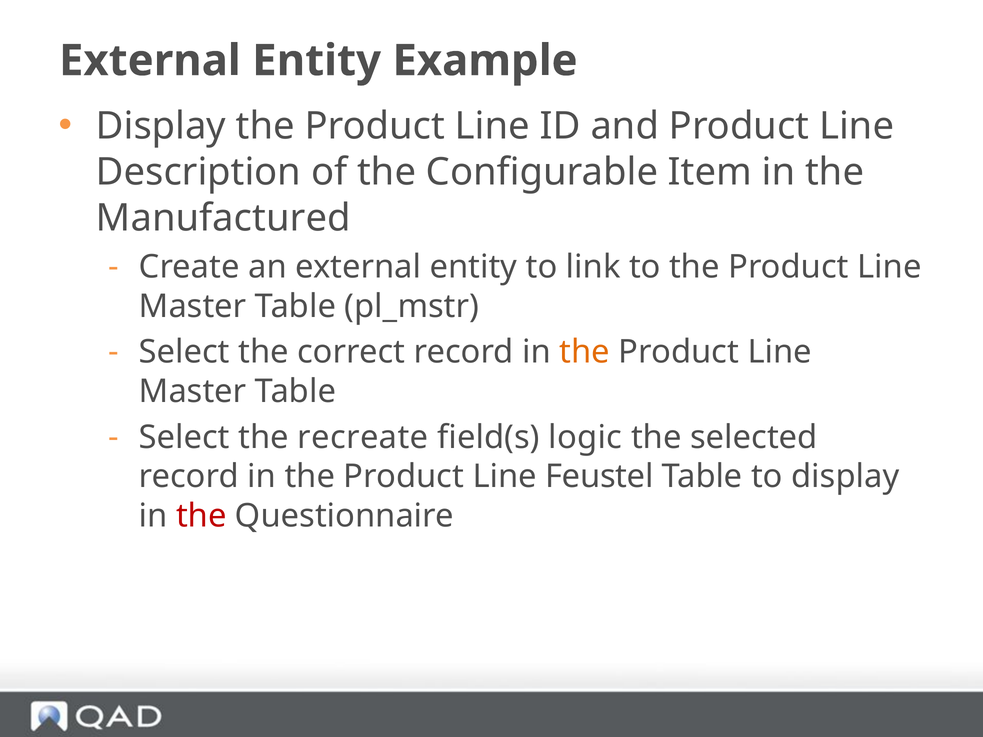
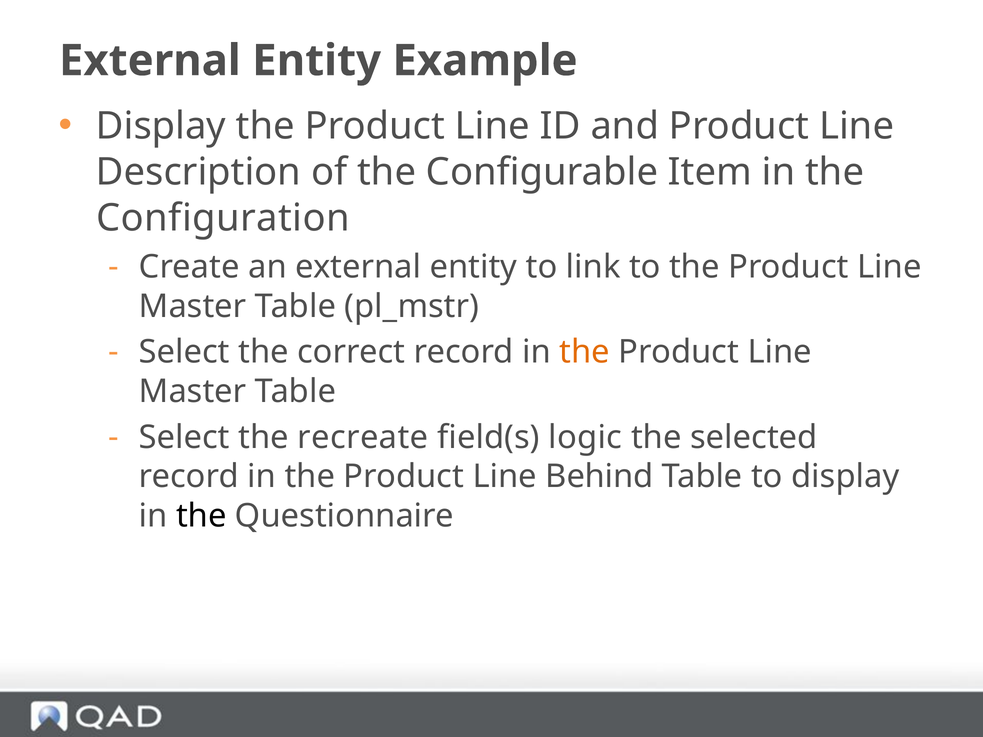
Manufactured: Manufactured -> Configuration
Feustel: Feustel -> Behind
the at (201, 516) colour: red -> black
